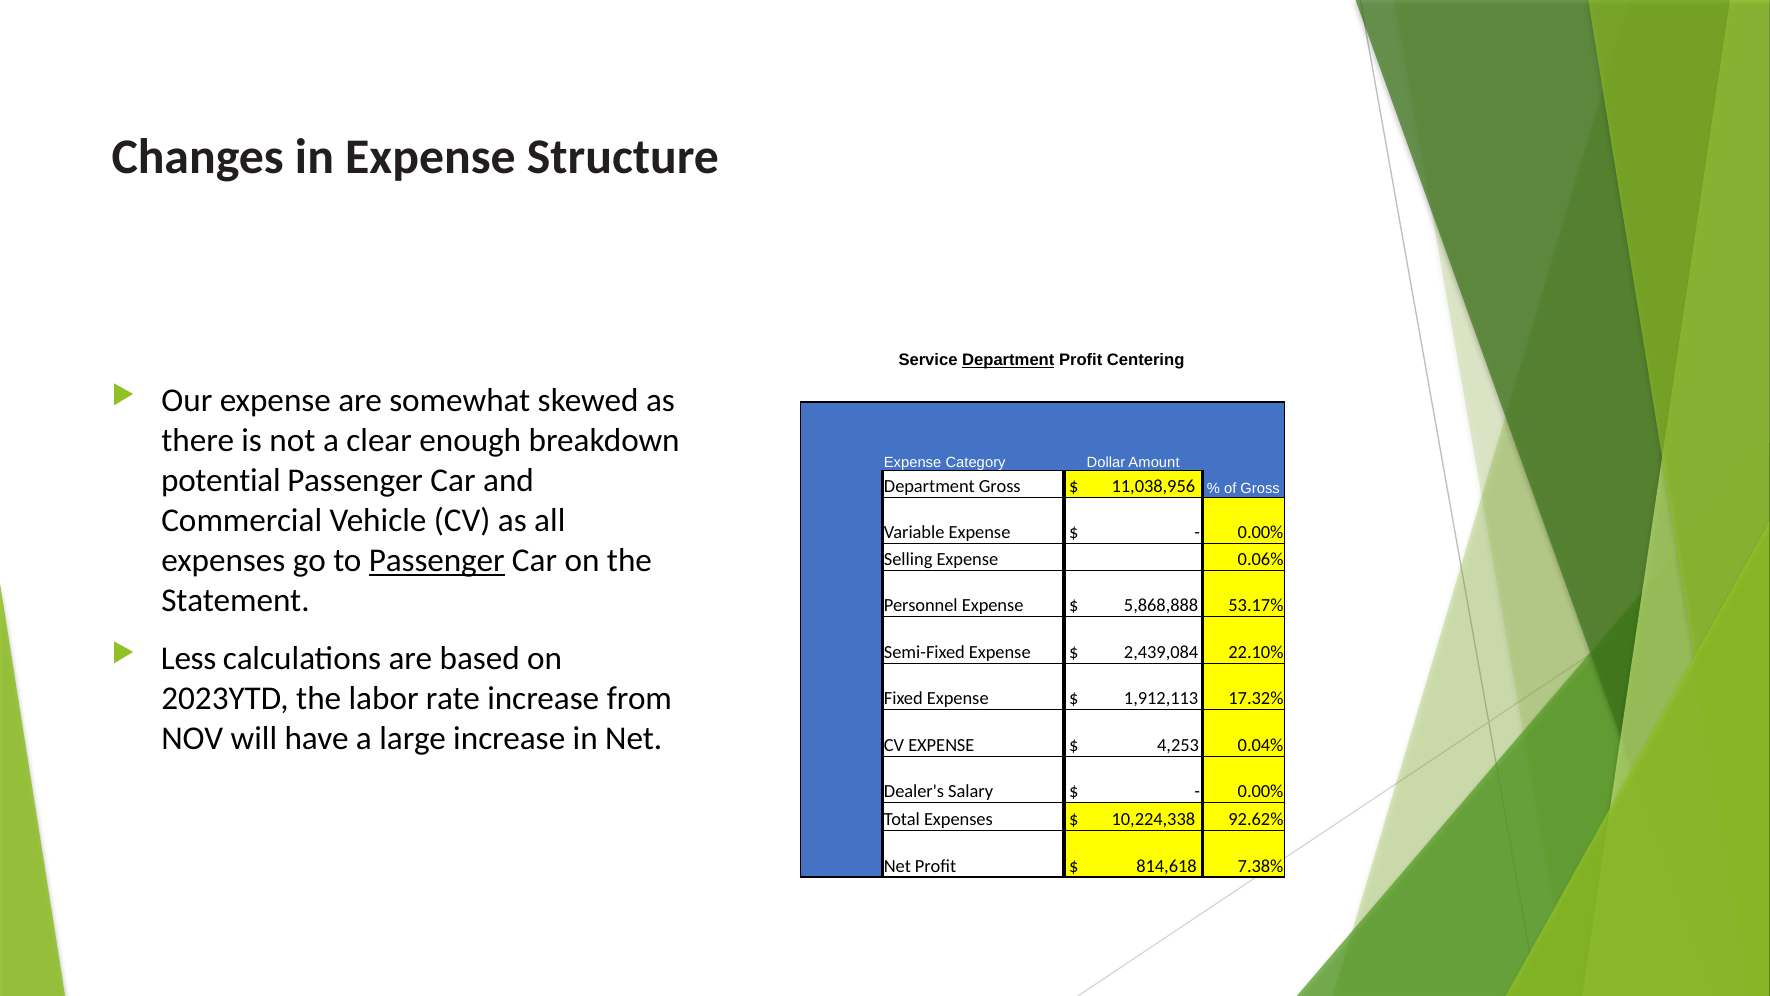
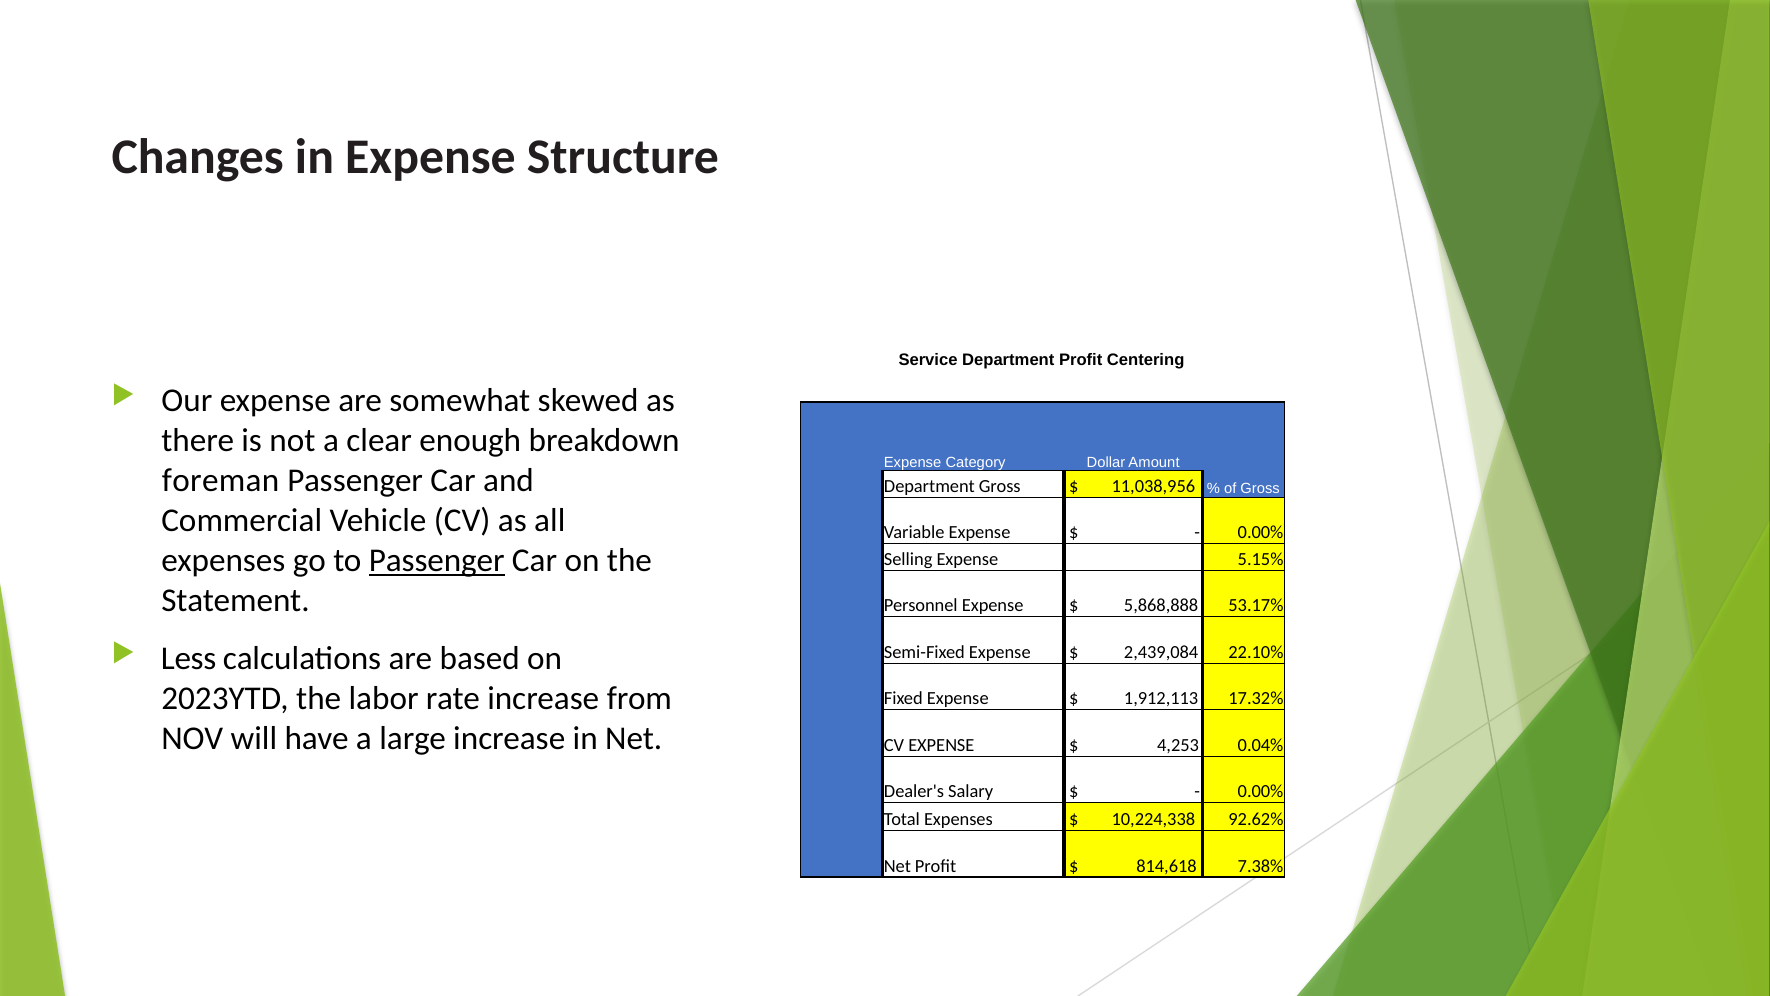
Department at (1008, 360) underline: present -> none
potential: potential -> foreman
0.06%: 0.06% -> 5.15%
